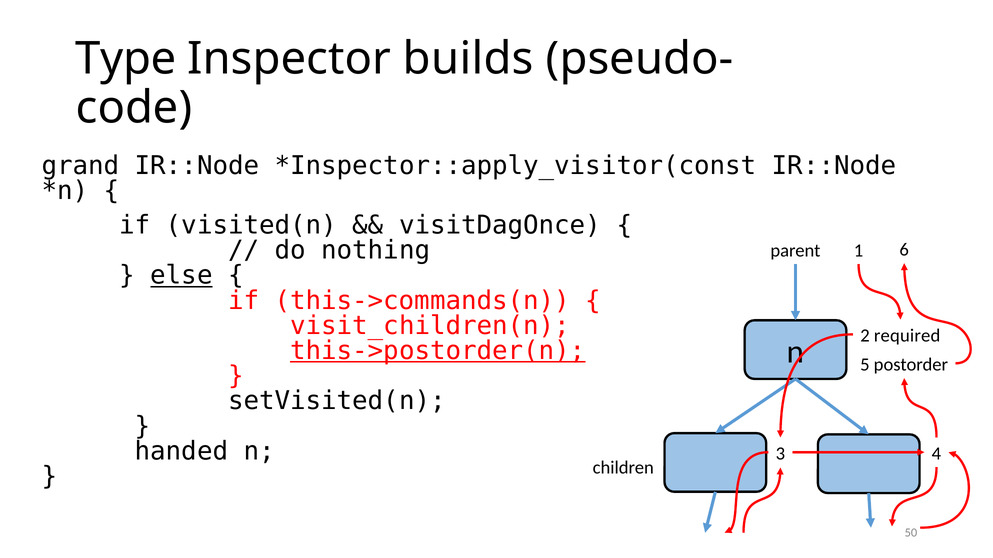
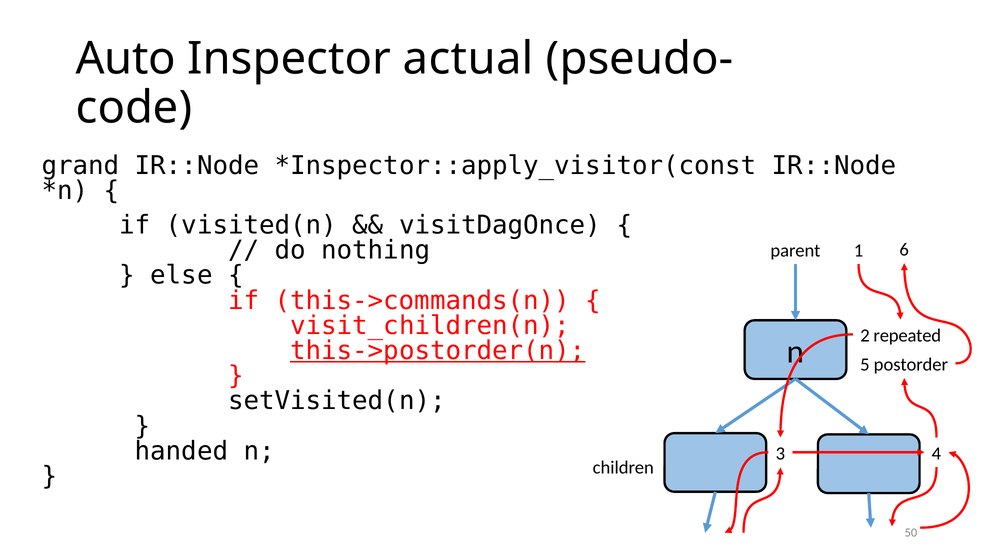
Type: Type -> Auto
builds: builds -> actual
else underline: present -> none
required: required -> repeated
